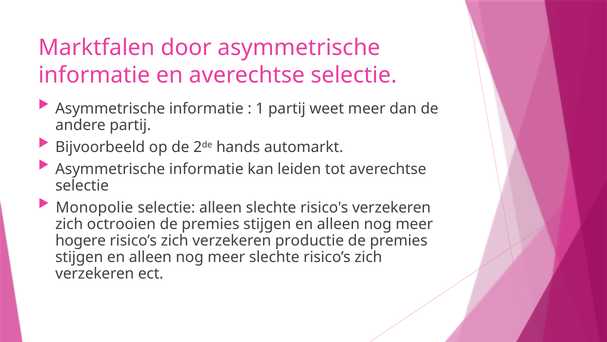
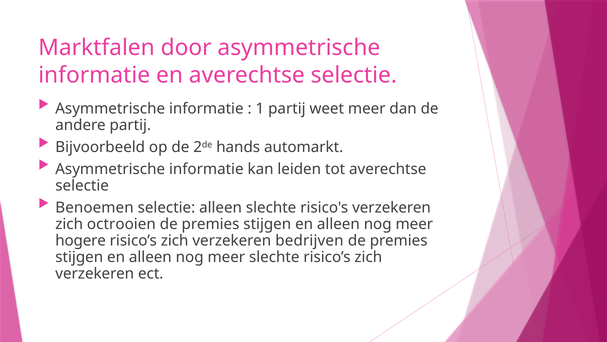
Monopolie: Monopolie -> Benoemen
productie: productie -> bedrijven
